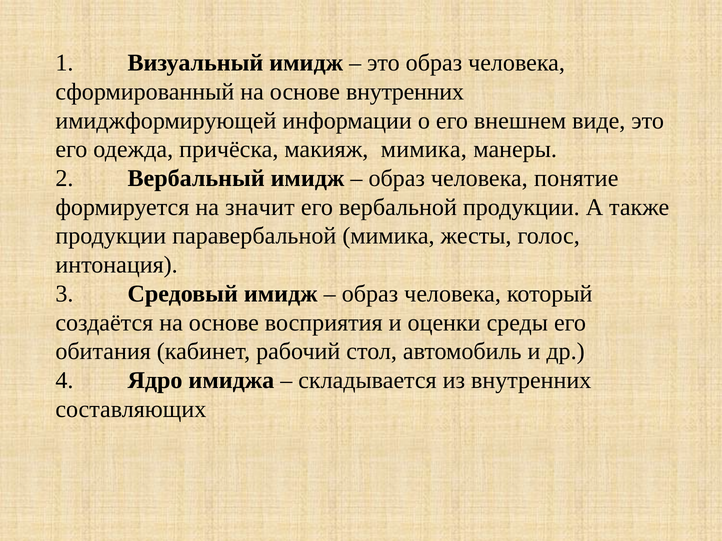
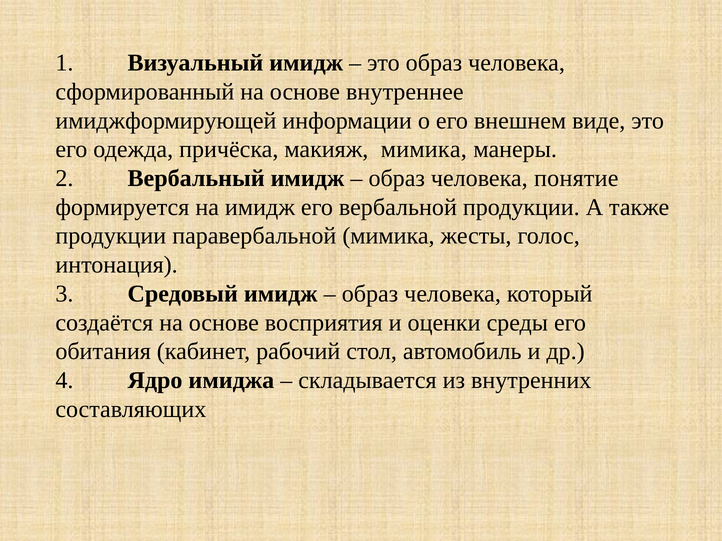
основе внутренних: внутренних -> внутреннее
на значит: значит -> имидж
